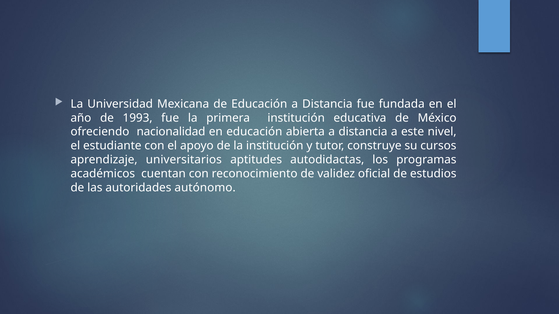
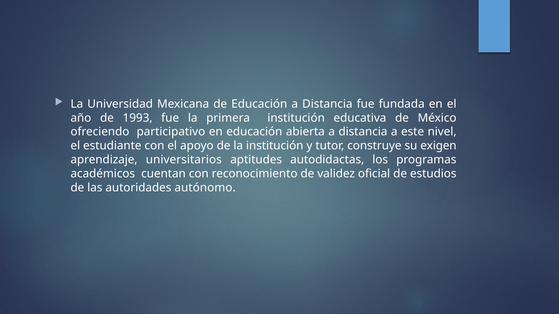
nacionalidad: nacionalidad -> participativo
cursos: cursos -> exigen
